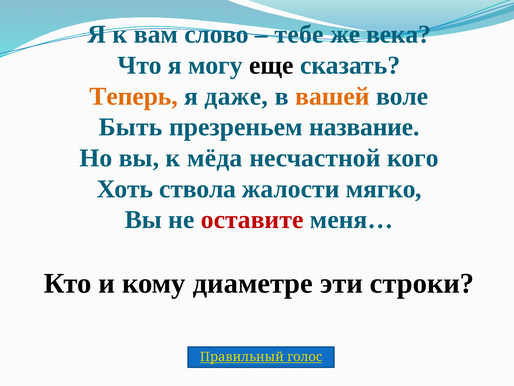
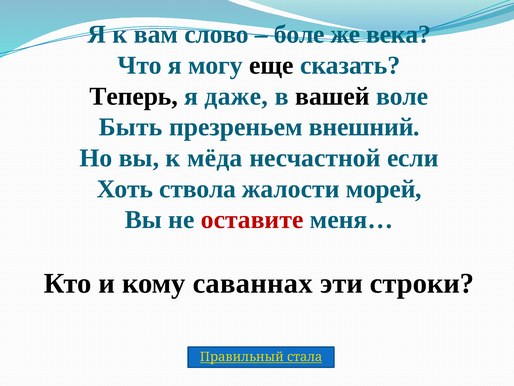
тебе: тебе -> боле
Теперь colour: orange -> black
вашей colour: orange -> black
название: название -> внешний
кого: кого -> если
мягко: мягко -> морей
диаметре: диаметре -> саваннах
голос: голос -> стала
